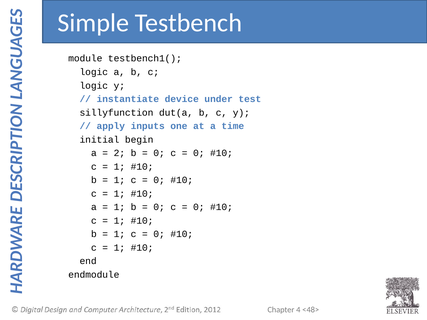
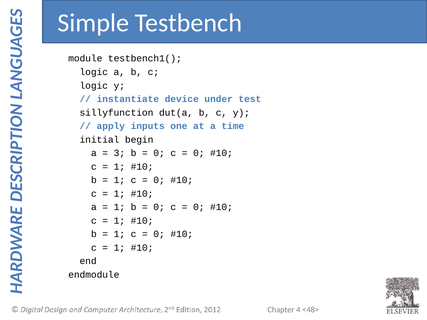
2: 2 -> 3
